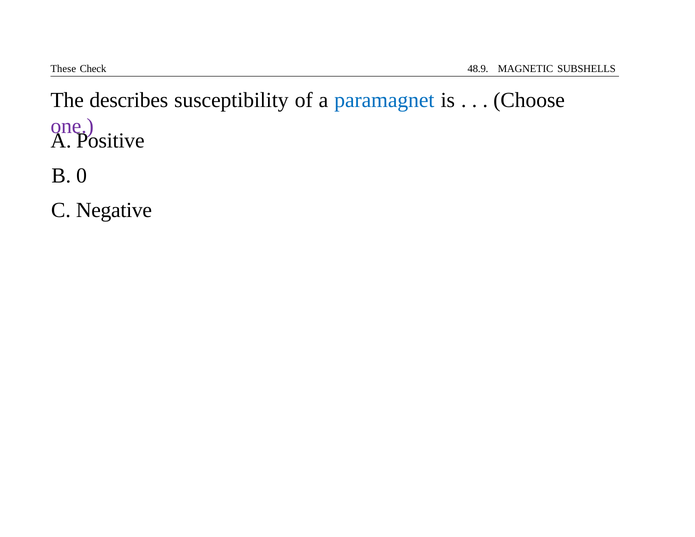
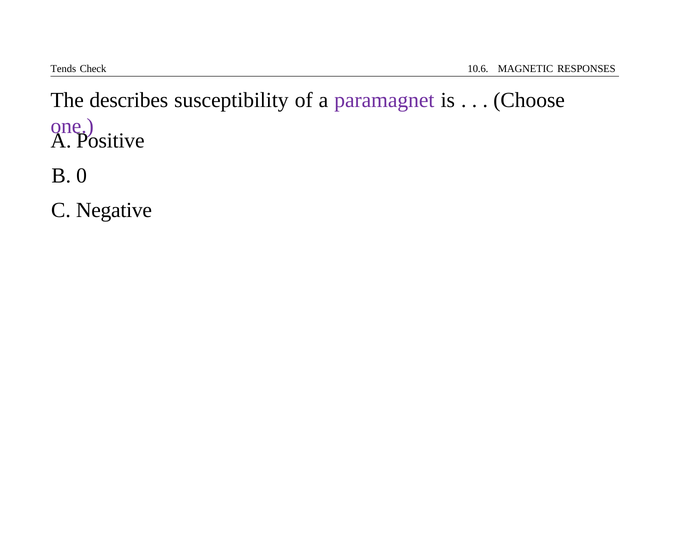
These: These -> Tends
48.9: 48.9 -> 10.6
SUBSHELLS: SUBSHELLS -> RESPONSES
paramagnet colour: blue -> purple
